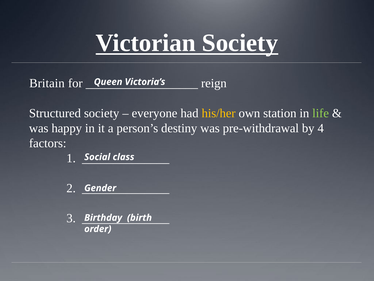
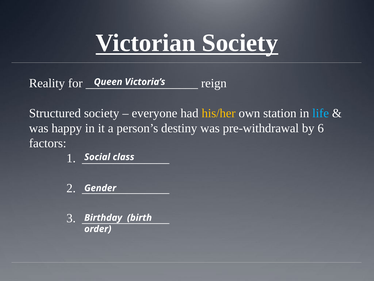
Britain: Britain -> Reality
life colour: light green -> light blue
4: 4 -> 6
